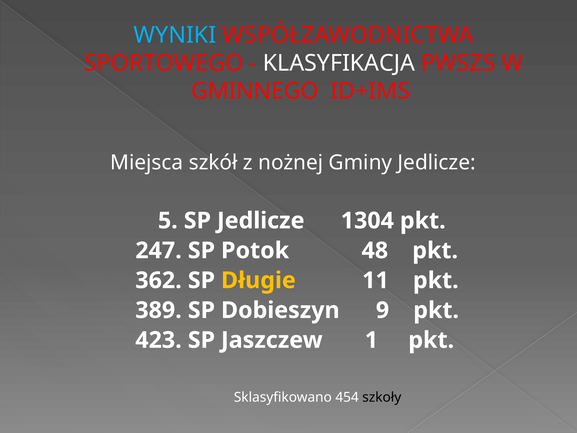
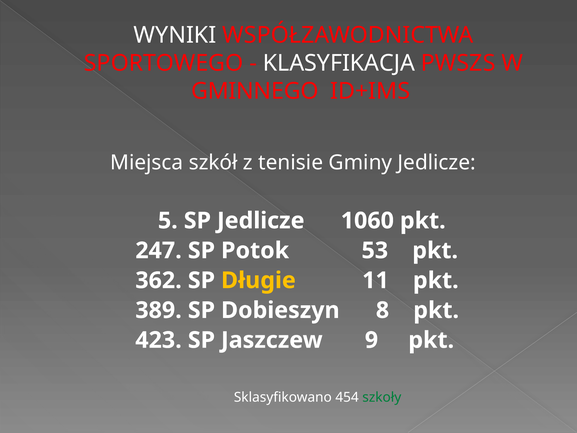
WYNIKI colour: light blue -> white
nożnej: nożnej -> tenisie
1304: 1304 -> 1060
48: 48 -> 53
9: 9 -> 8
1: 1 -> 9
szkoły colour: black -> green
